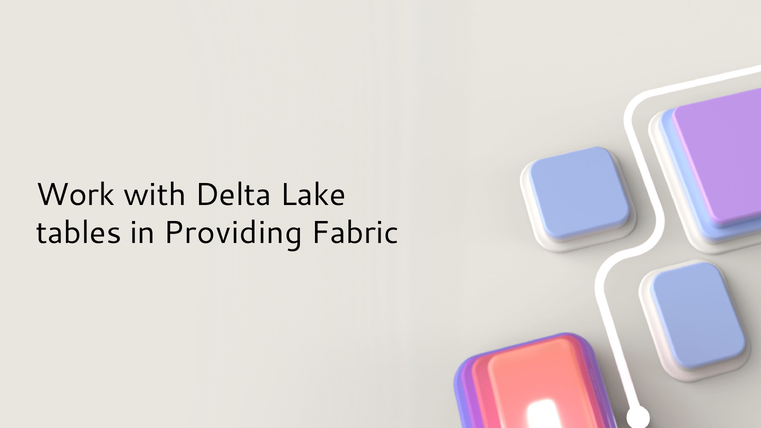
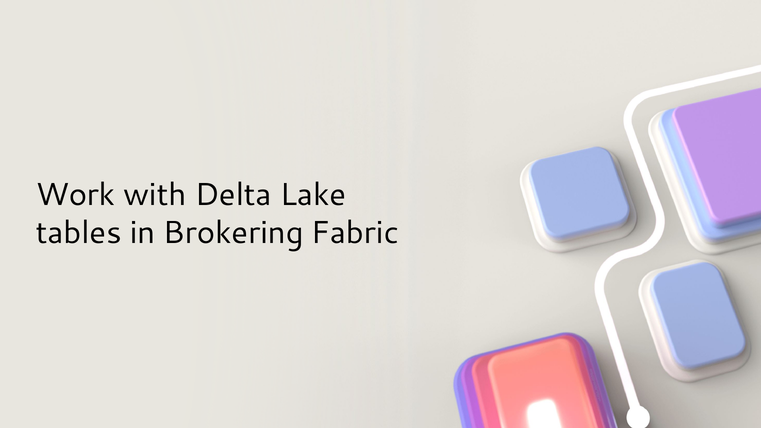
Providing: Providing -> Brokering
